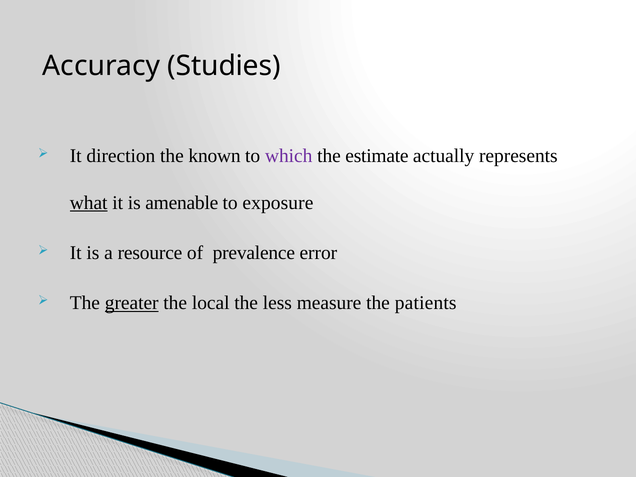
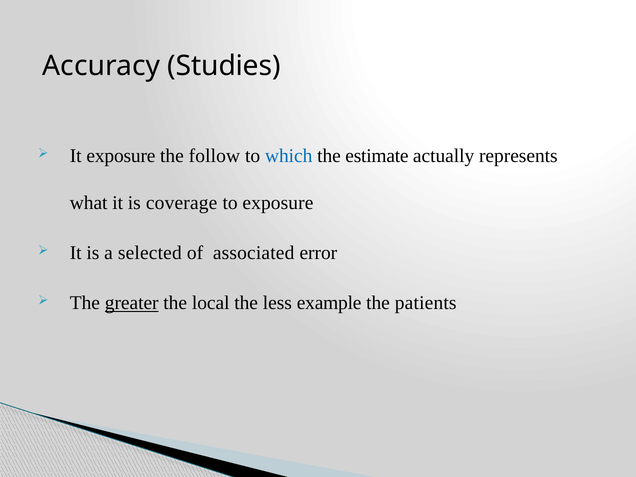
It direction: direction -> exposure
known: known -> follow
which colour: purple -> blue
what underline: present -> none
amenable: amenable -> coverage
resource: resource -> selected
prevalence: prevalence -> associated
measure: measure -> example
